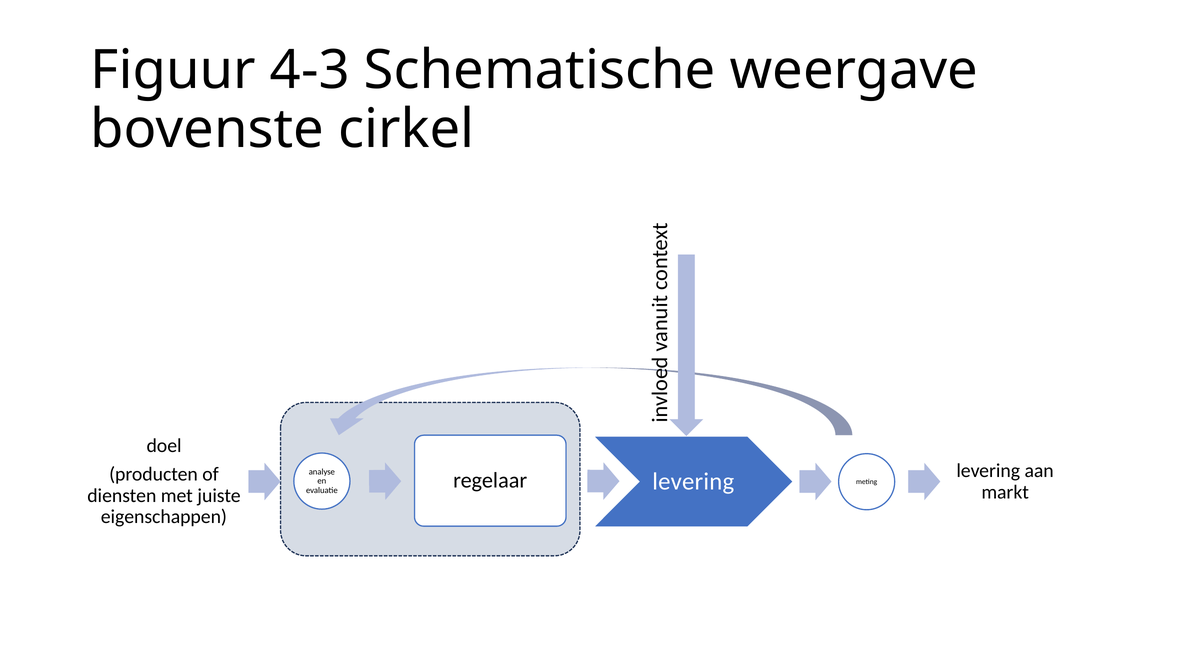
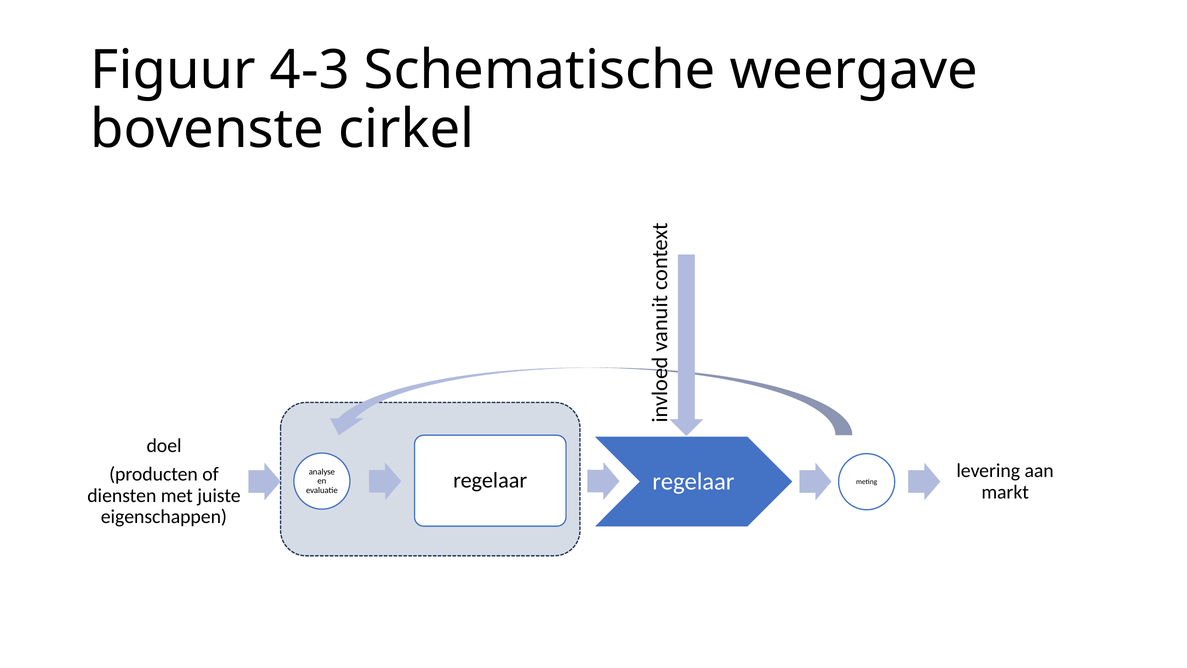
regelaar levering: levering -> regelaar
